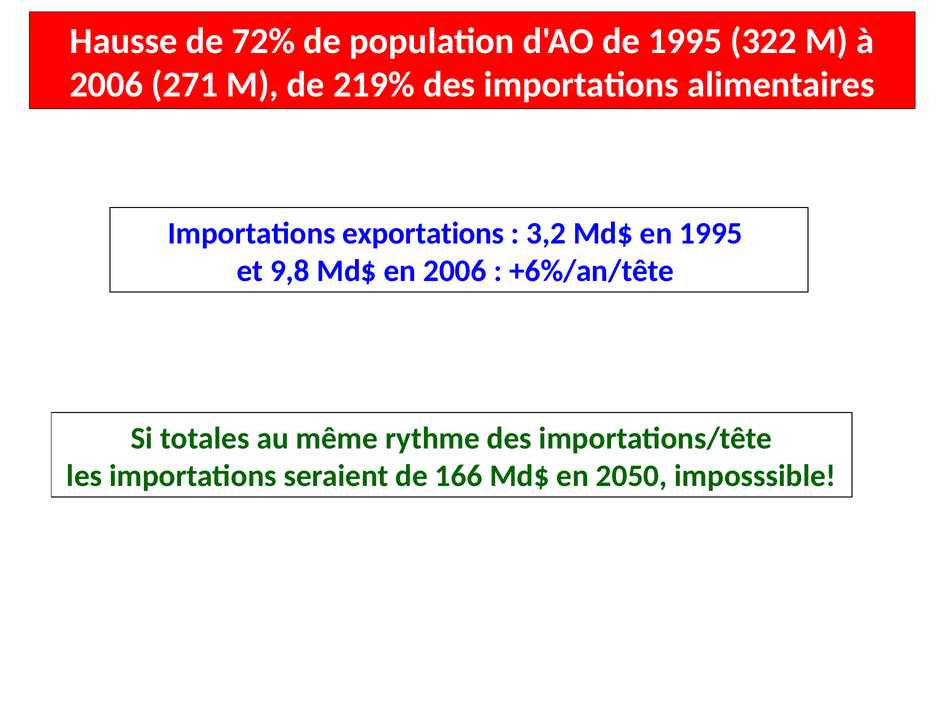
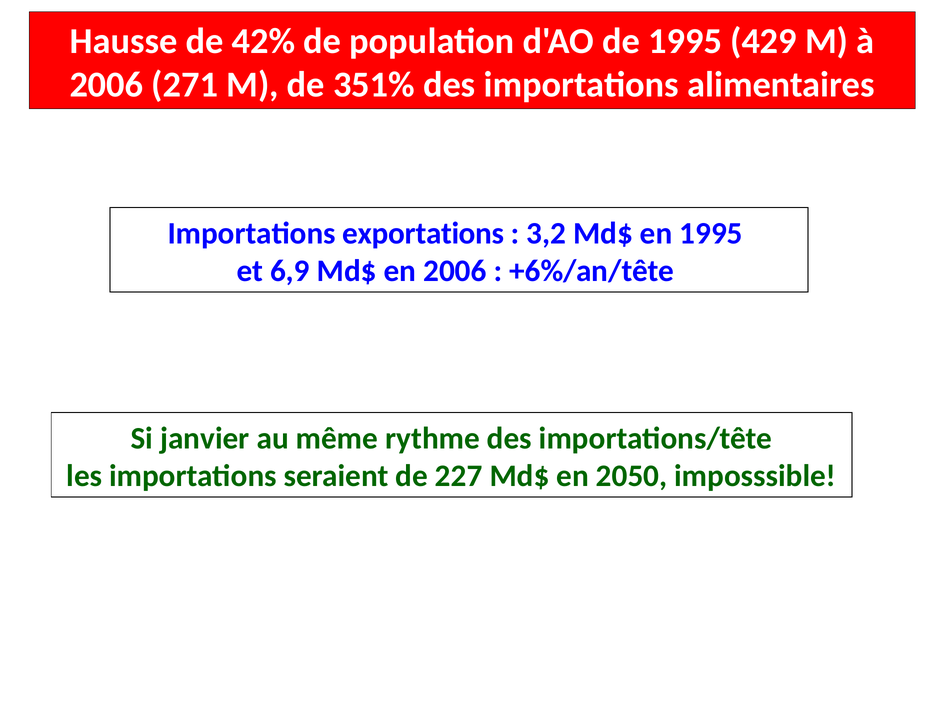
72%: 72% -> 42%
322: 322 -> 429
219%: 219% -> 351%
9,8: 9,8 -> 6,9
totales: totales -> janvier
166: 166 -> 227
